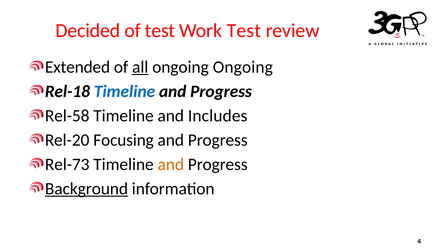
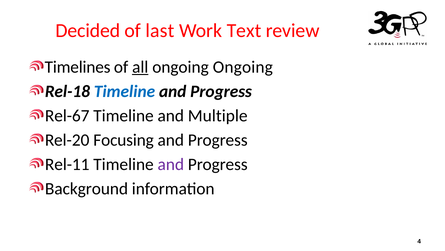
of test: test -> last
Work Test: Test -> Text
Extended: Extended -> Timelines
Rel-58: Rel-58 -> Rel-67
Includes: Includes -> Multiple
Rel-73: Rel-73 -> Rel-11
and at (171, 164) colour: orange -> purple
Background underline: present -> none
